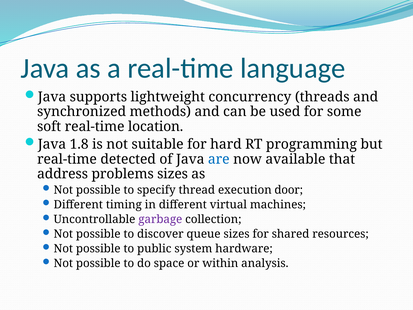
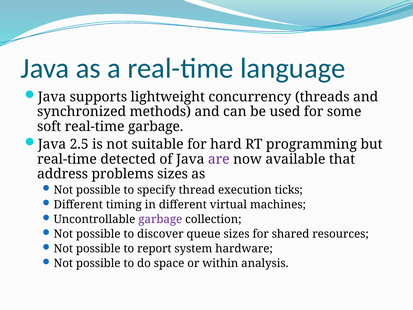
real-time location: location -> garbage
1.8: 1.8 -> 2.5
are colour: blue -> purple
door: door -> ticks
public: public -> report
